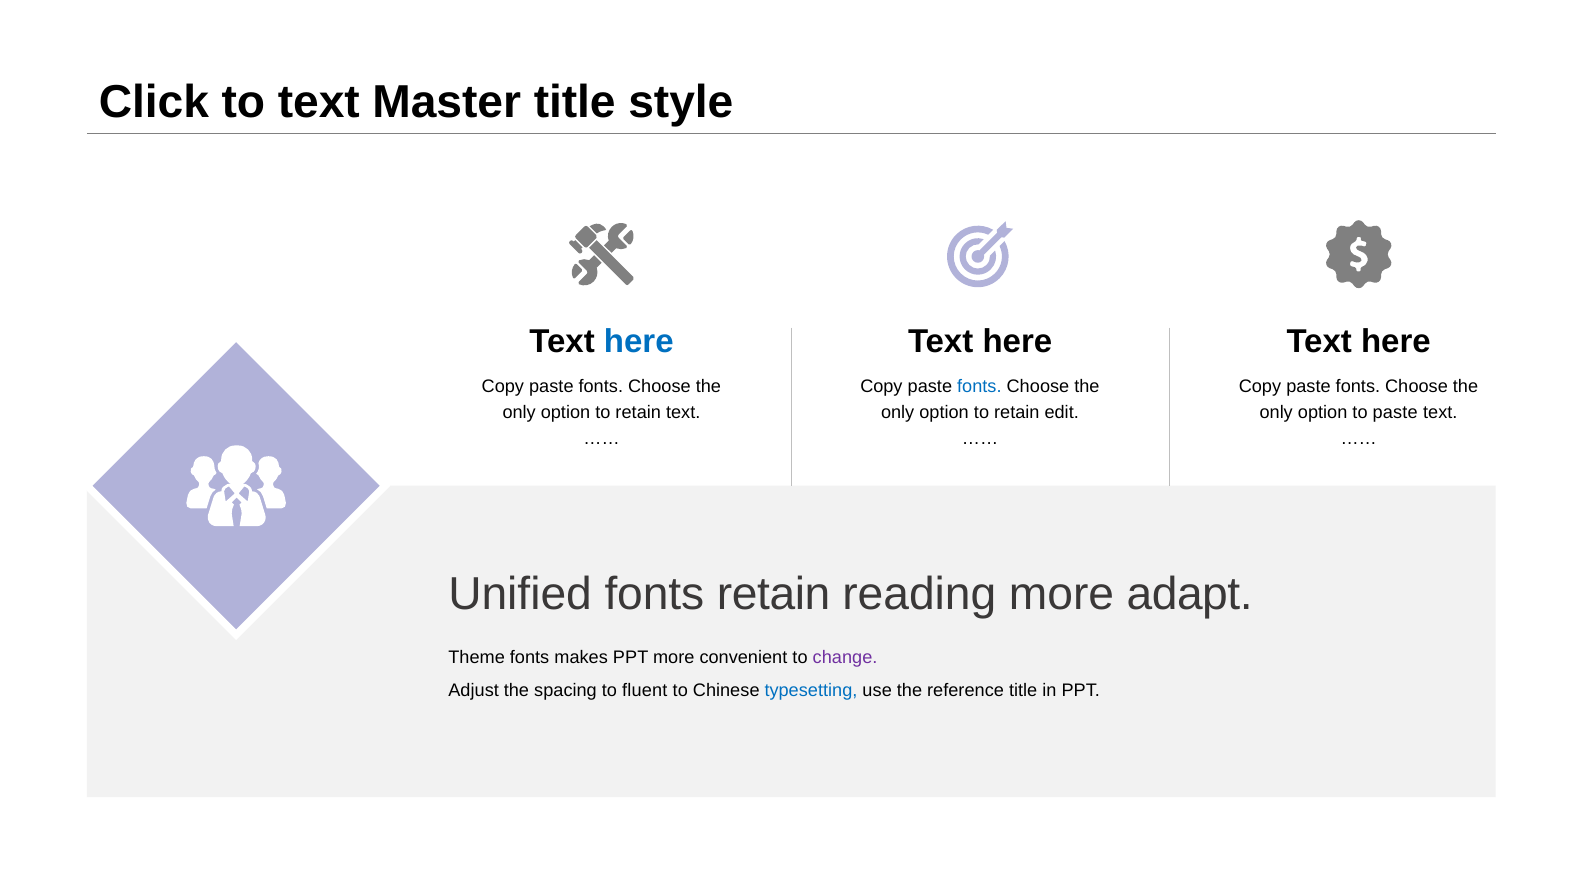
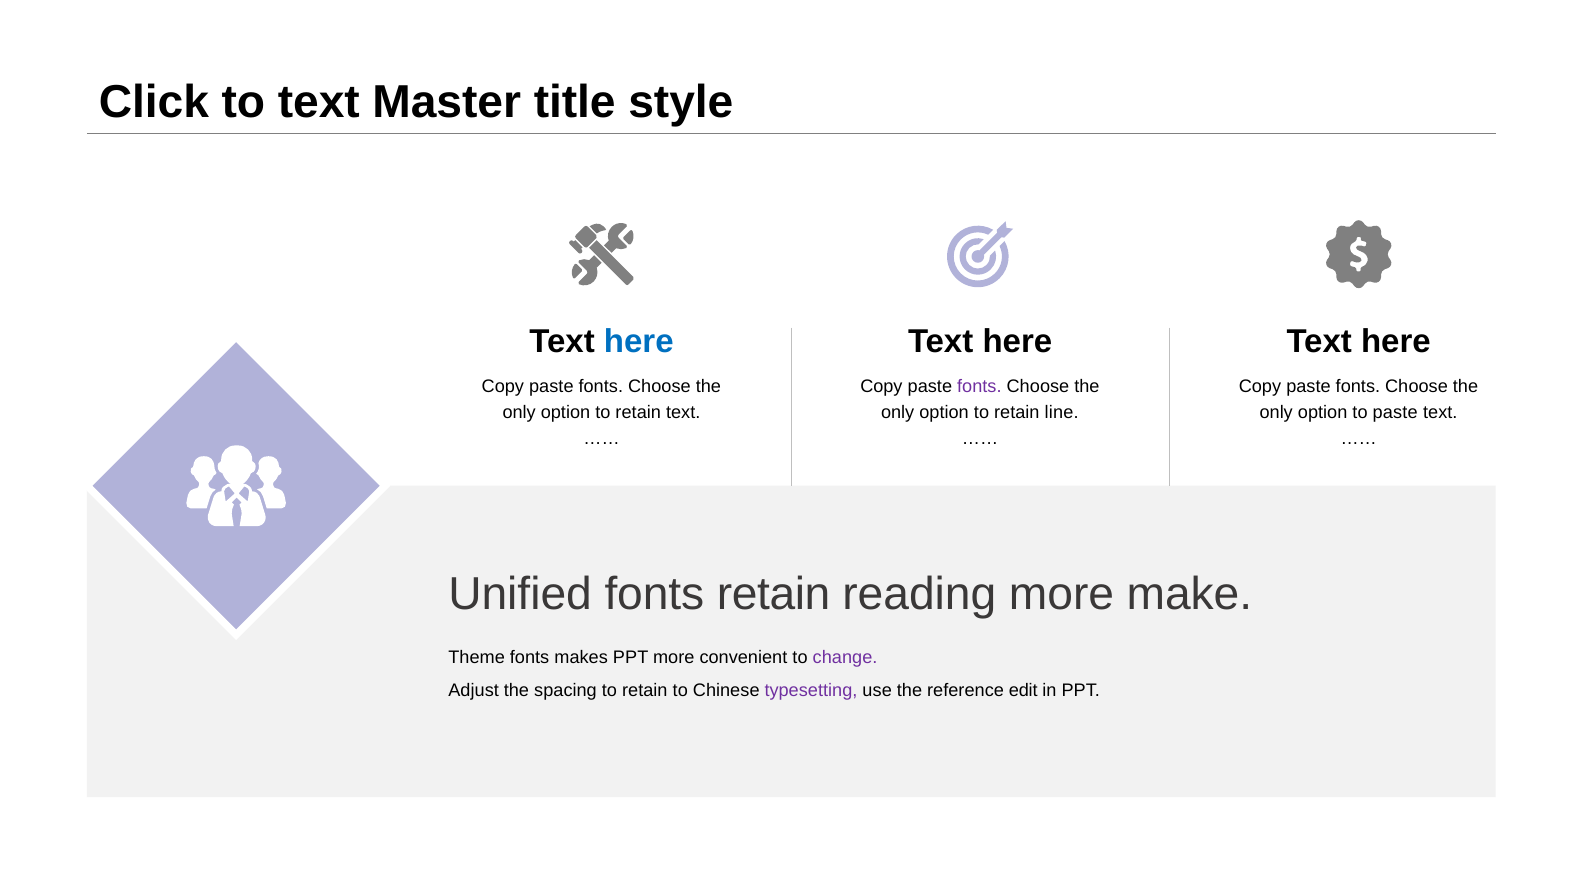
fonts at (979, 387) colour: blue -> purple
edit: edit -> line
adapt: adapt -> make
spacing to fluent: fluent -> retain
typesetting colour: blue -> purple
reference title: title -> edit
